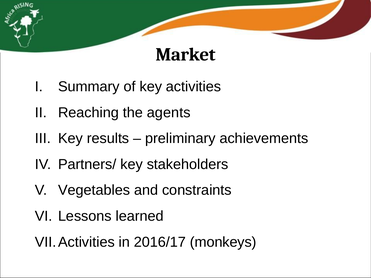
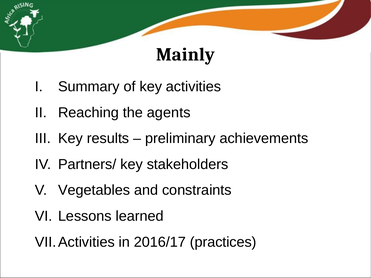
Market: Market -> Mainly
monkeys: monkeys -> practices
